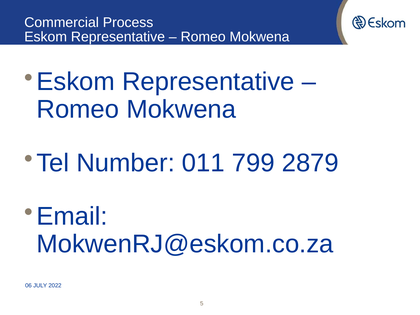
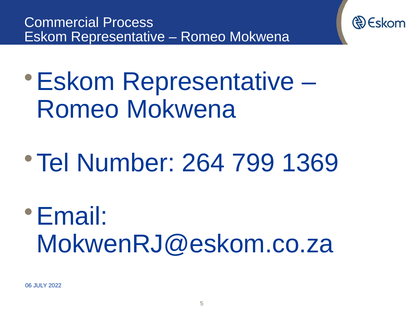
011: 011 -> 264
2879: 2879 -> 1369
